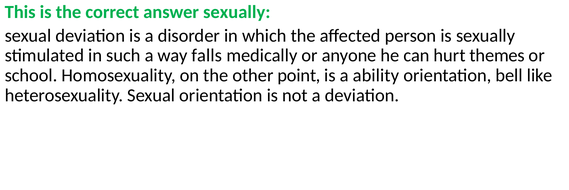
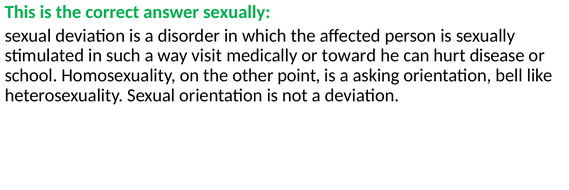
falls: falls -> visit
anyone: anyone -> toward
themes: themes -> disease
ability: ability -> asking
